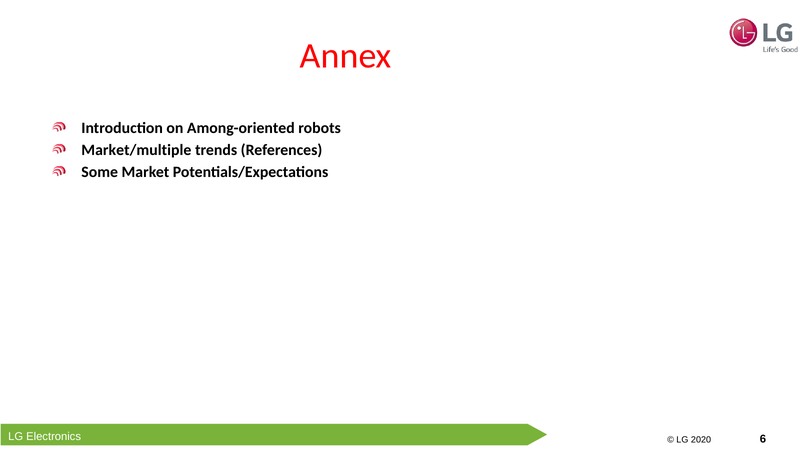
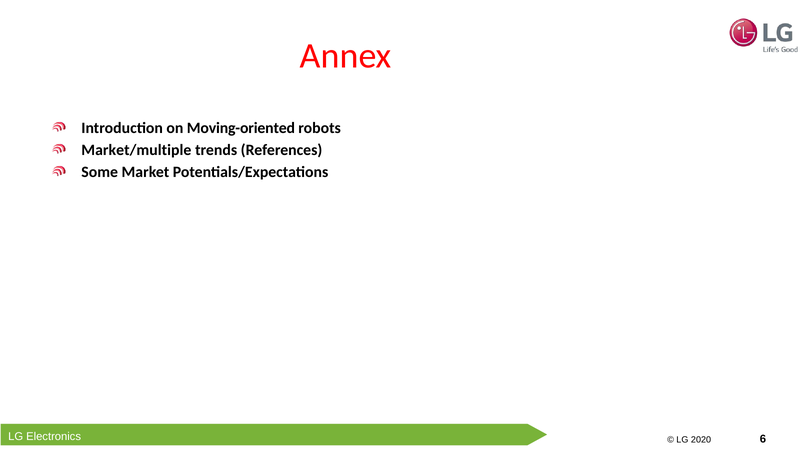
Among-oriented: Among-oriented -> Moving-oriented
